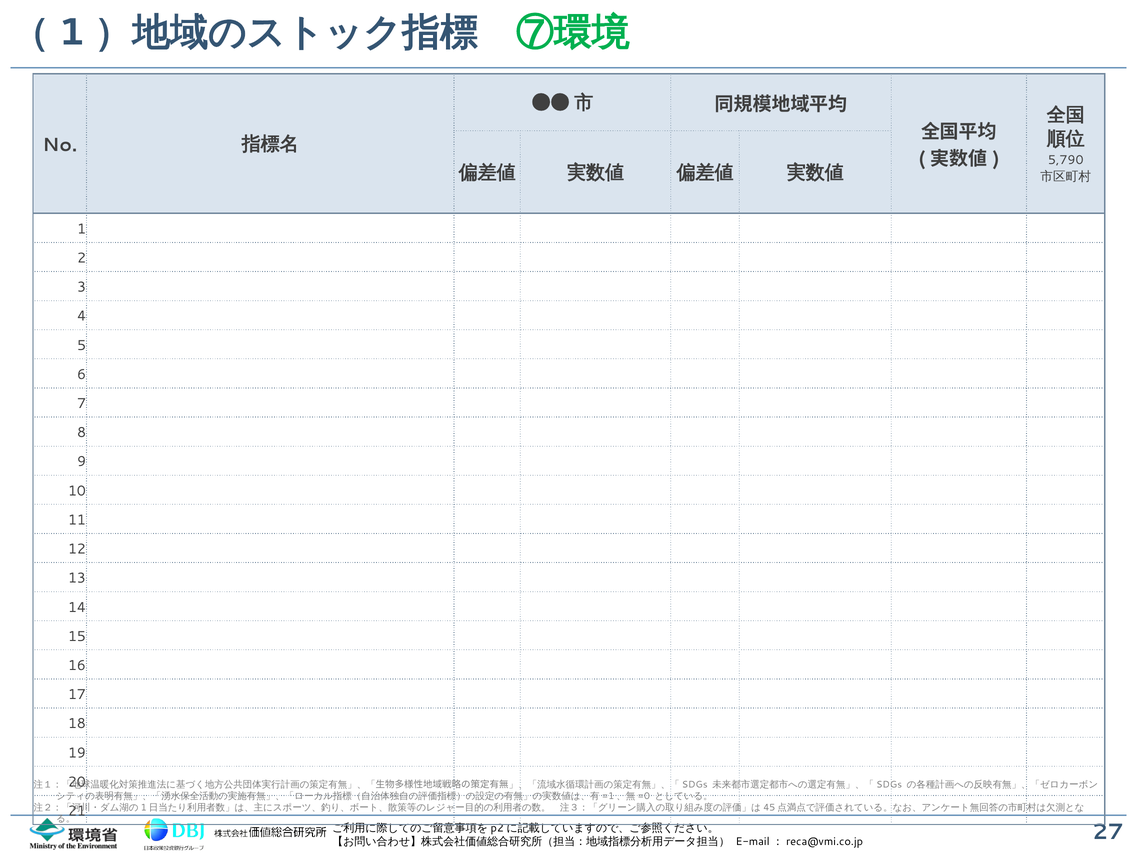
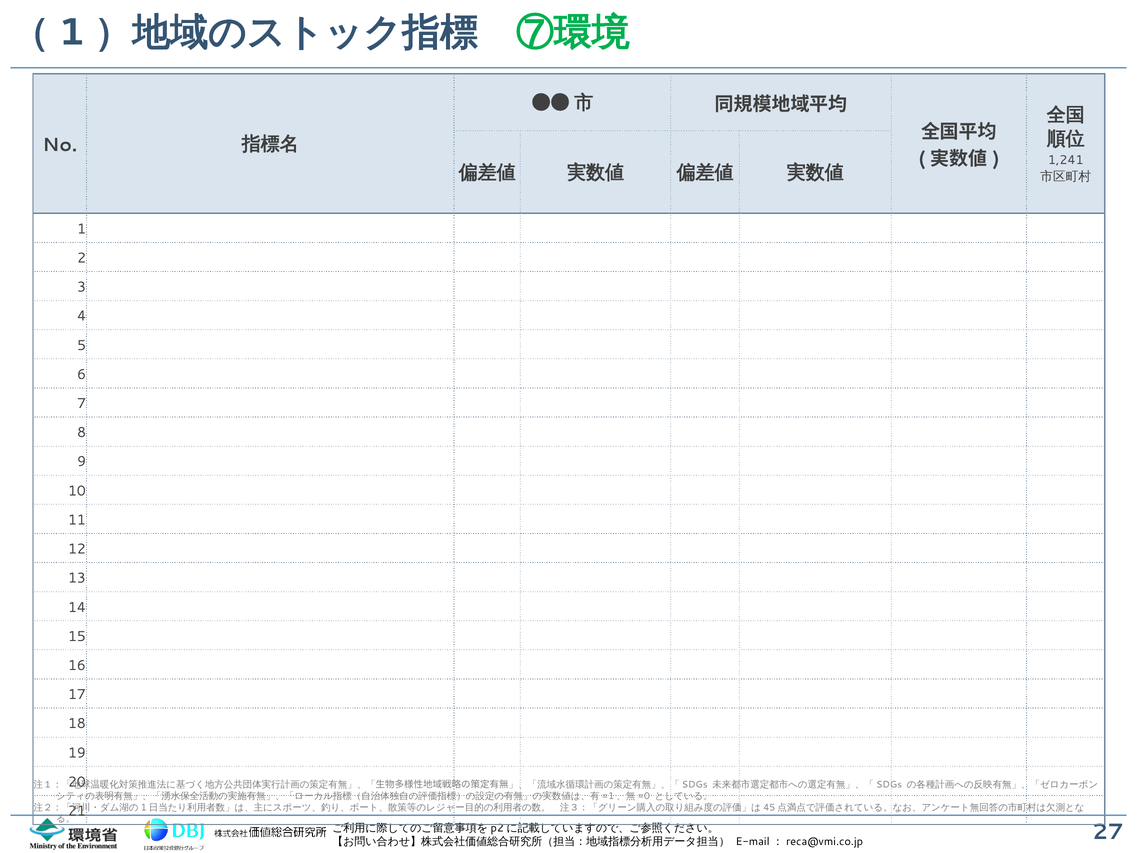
5,790: 5,790 -> 1,241
